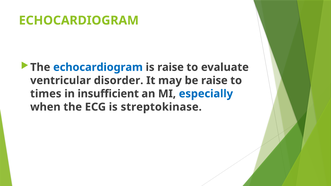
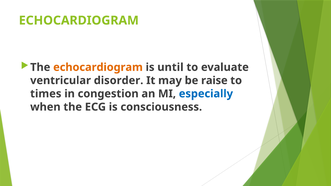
echocardiogram at (98, 67) colour: blue -> orange
is raise: raise -> until
insufficient: insufficient -> congestion
streptokinase: streptokinase -> consciousness
